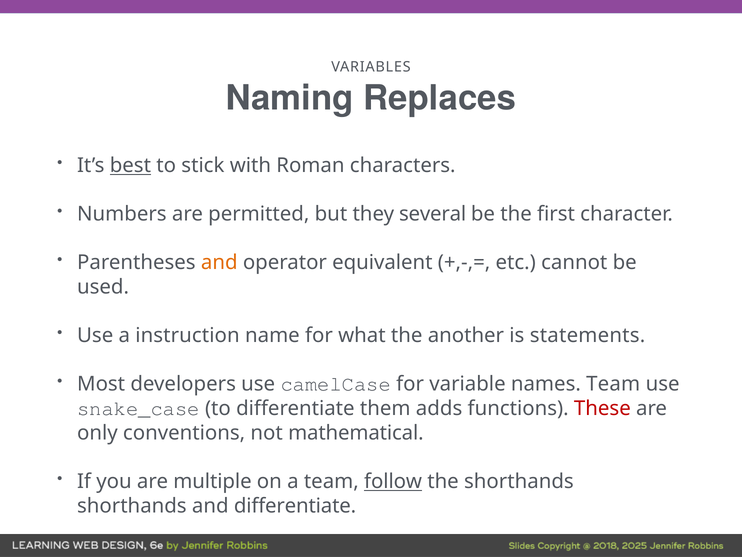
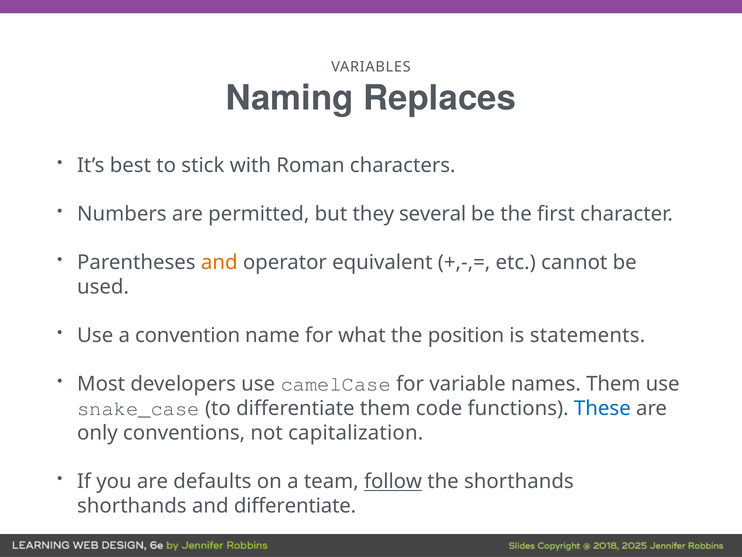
best underline: present -> none
instruction: instruction -> convention
another: another -> position
names Team: Team -> Them
adds: adds -> code
These colour: red -> blue
mathematical: mathematical -> capitalization
multiple: multiple -> defaults
